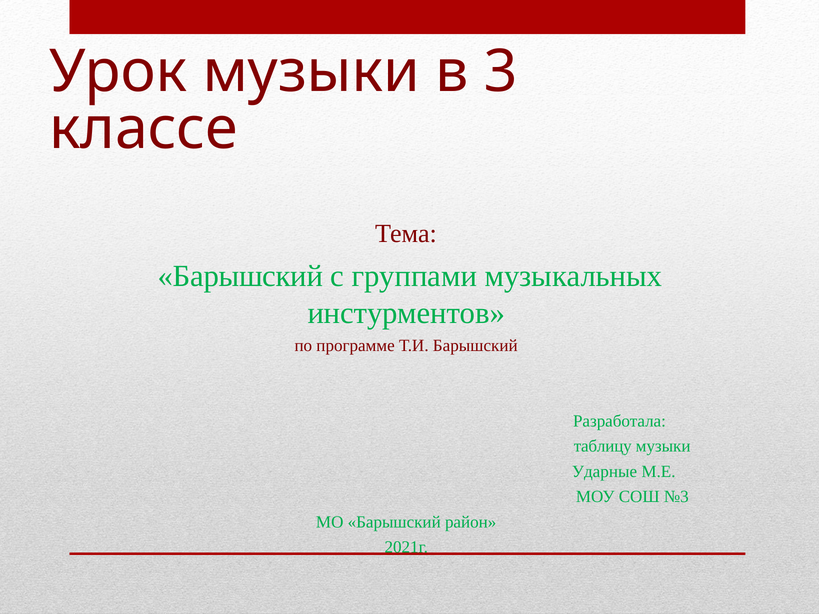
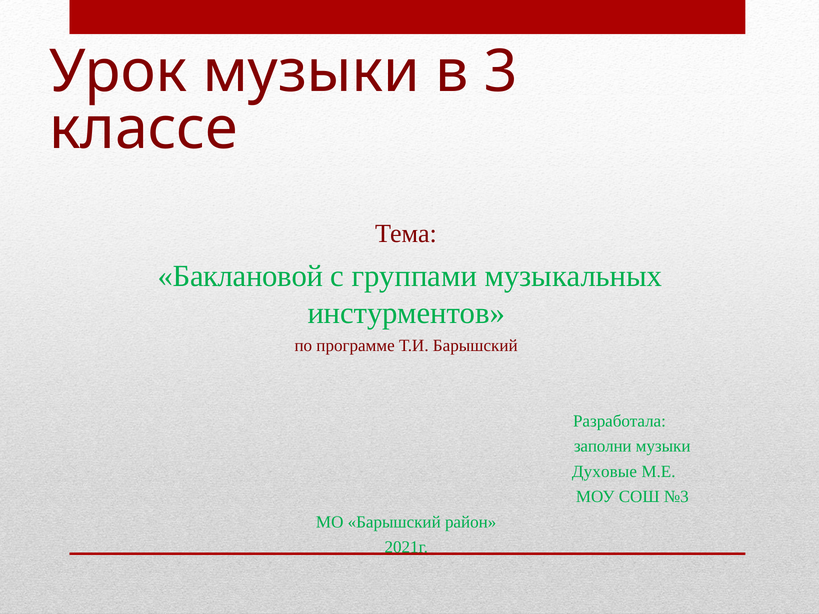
Барышский at (240, 276): Барышский -> Баклановой
таблицу: таблицу -> заполни
Ударные: Ударные -> Духовые
